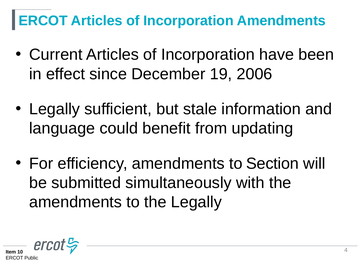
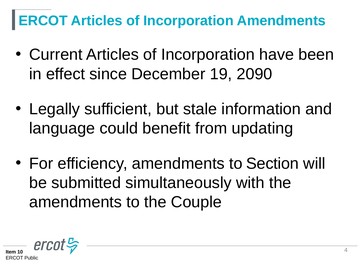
2006: 2006 -> 2090
the Legally: Legally -> Couple
